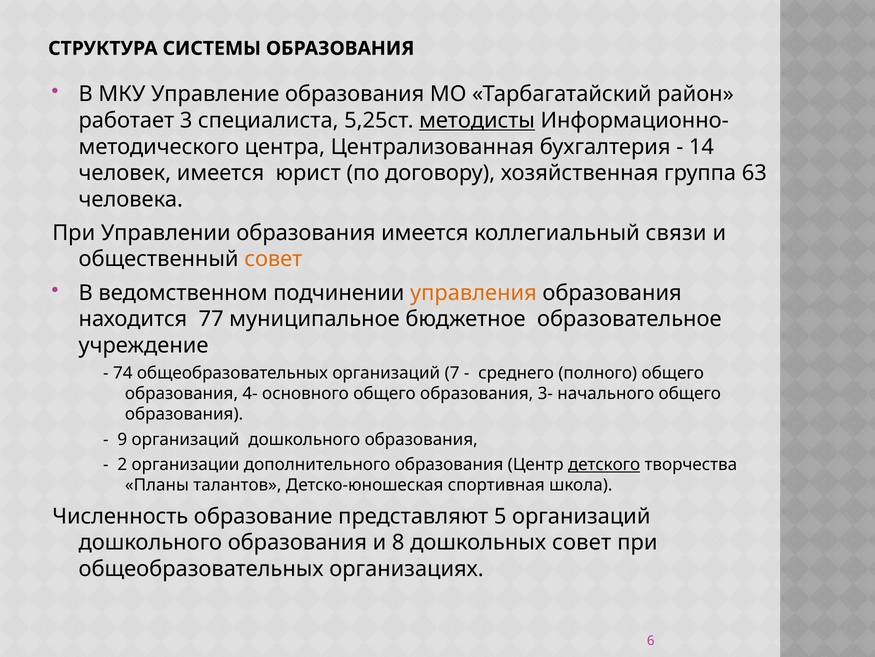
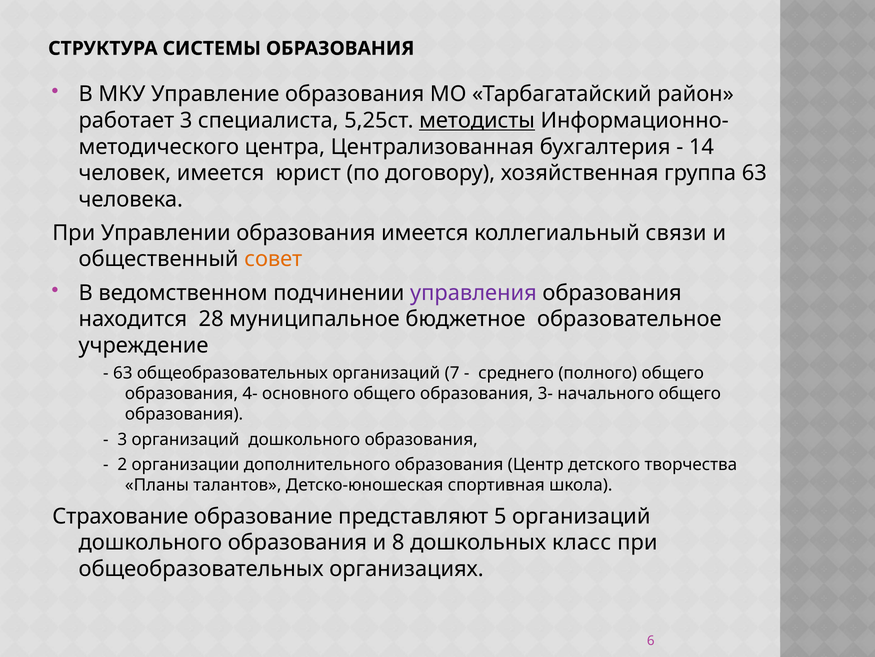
управления colour: orange -> purple
77: 77 -> 28
74 at (123, 373): 74 -> 63
9 at (122, 439): 9 -> 3
детского underline: present -> none
Численность: Численность -> Страхование
дошкольных совет: совет -> класс
